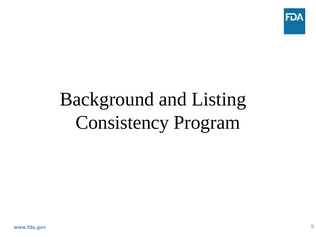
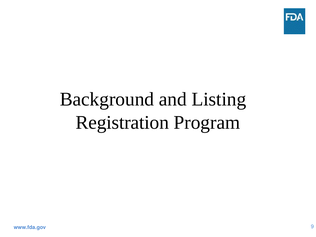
Consistency: Consistency -> Registration
